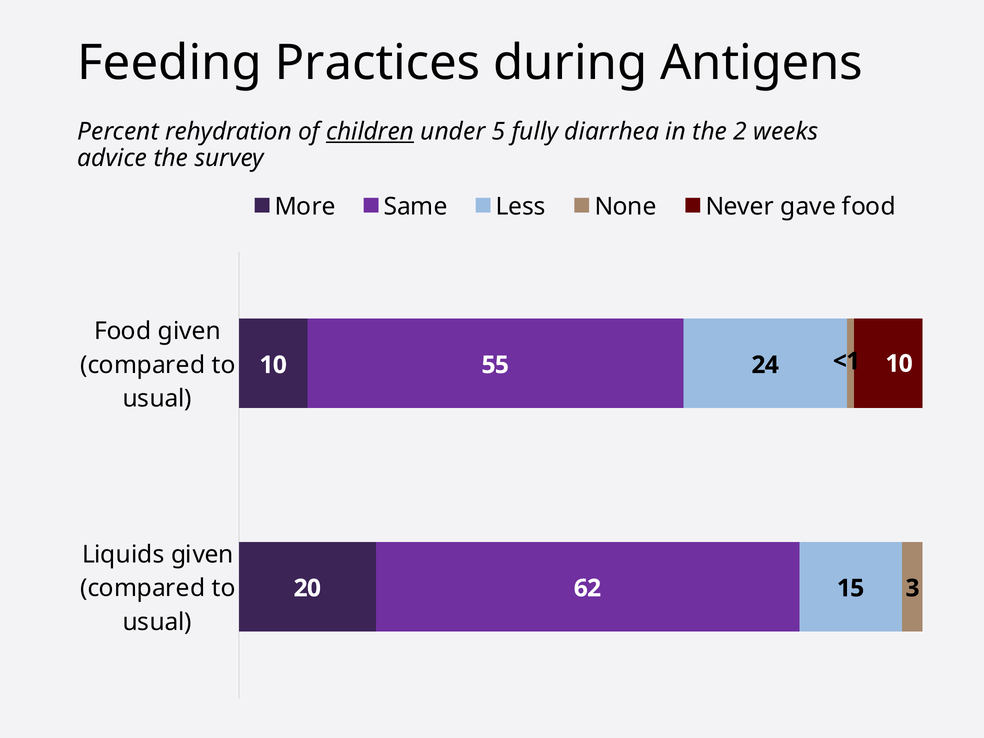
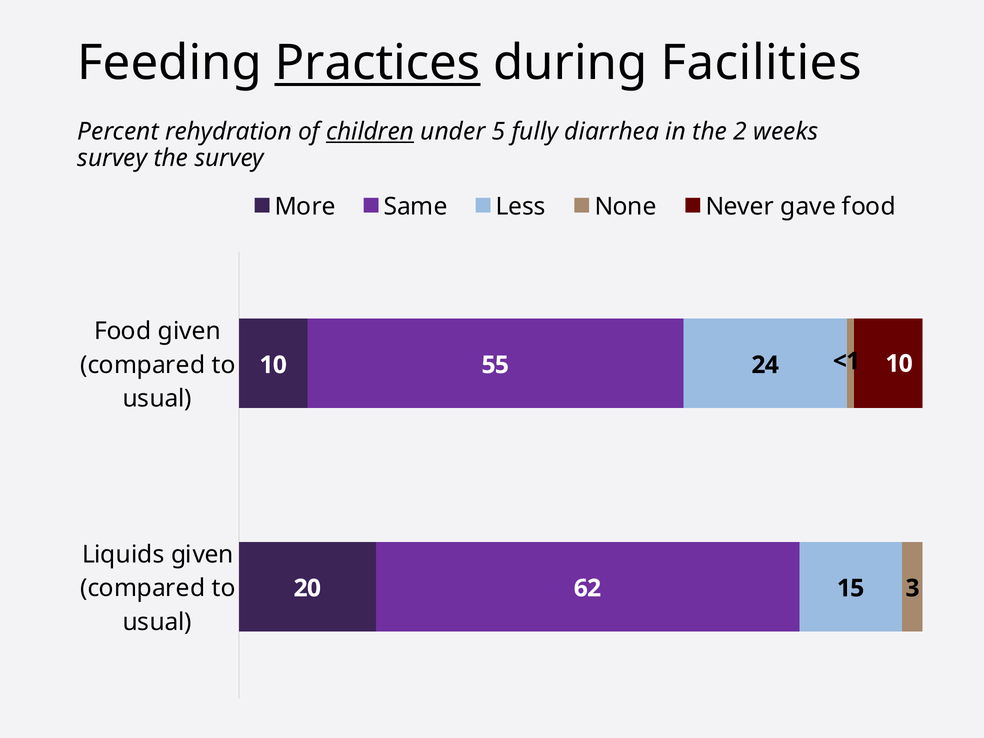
Practices underline: none -> present
Antigens: Antigens -> Facilities
advice at (112, 158): advice -> survey
